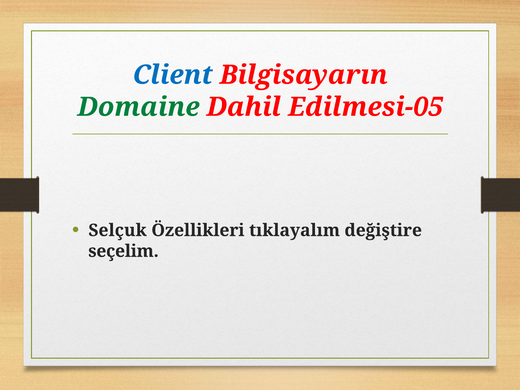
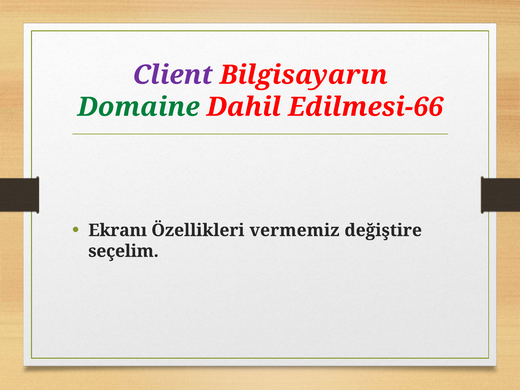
Client colour: blue -> purple
Edilmesi-05: Edilmesi-05 -> Edilmesi-66
Selçuk: Selçuk -> Ekranı
tıklayalım: tıklayalım -> vermemiz
